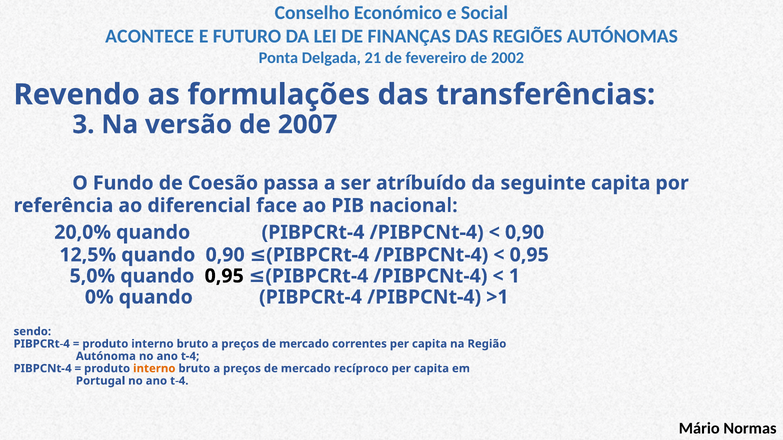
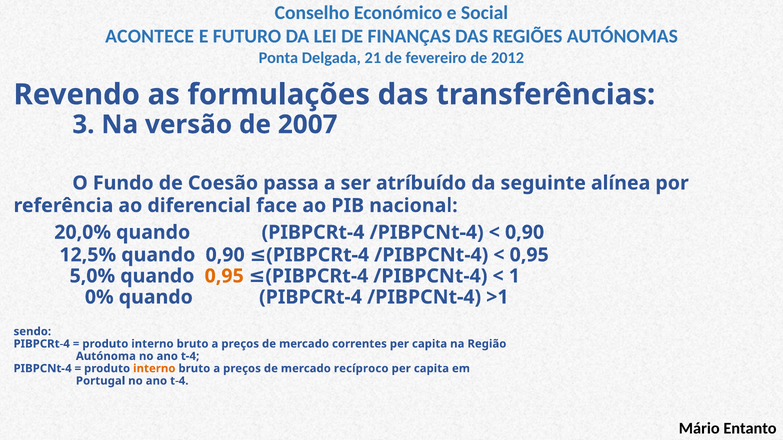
2002: 2002 -> 2012
seguinte capita: capita -> alínea
0,95 at (224, 276) colour: black -> orange
Normas: Normas -> Entanto
